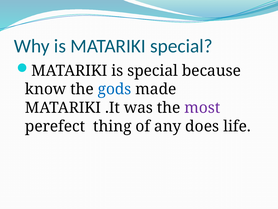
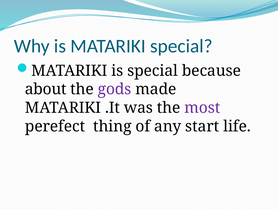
know: know -> about
gods colour: blue -> purple
does: does -> start
